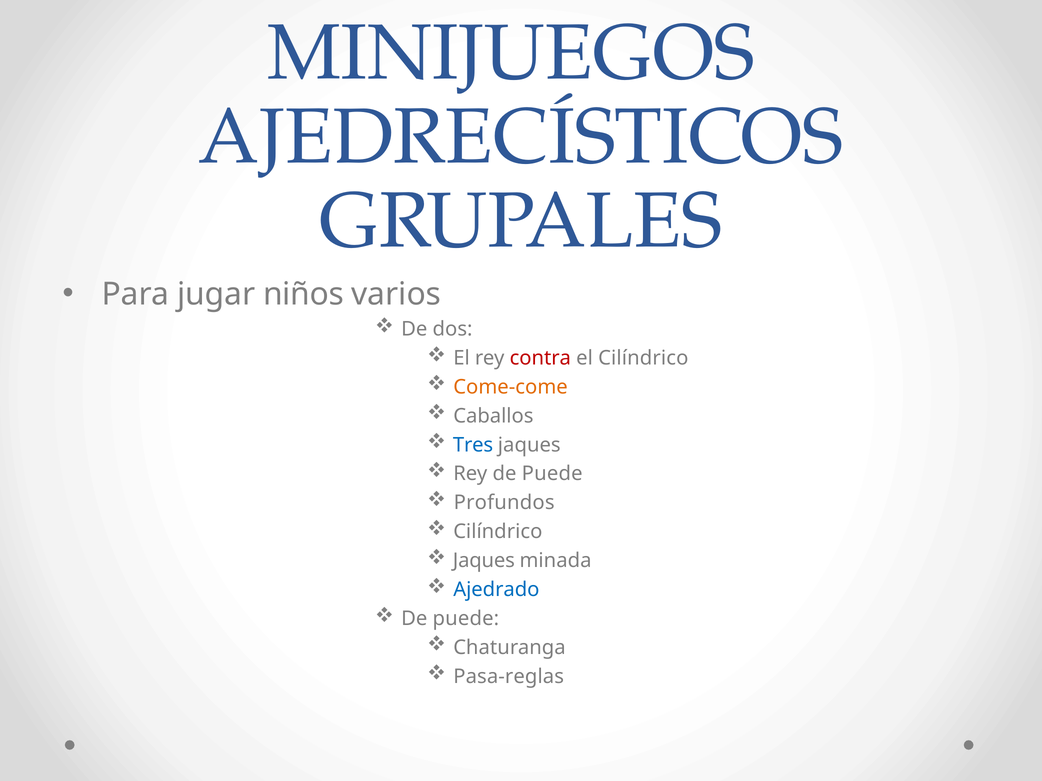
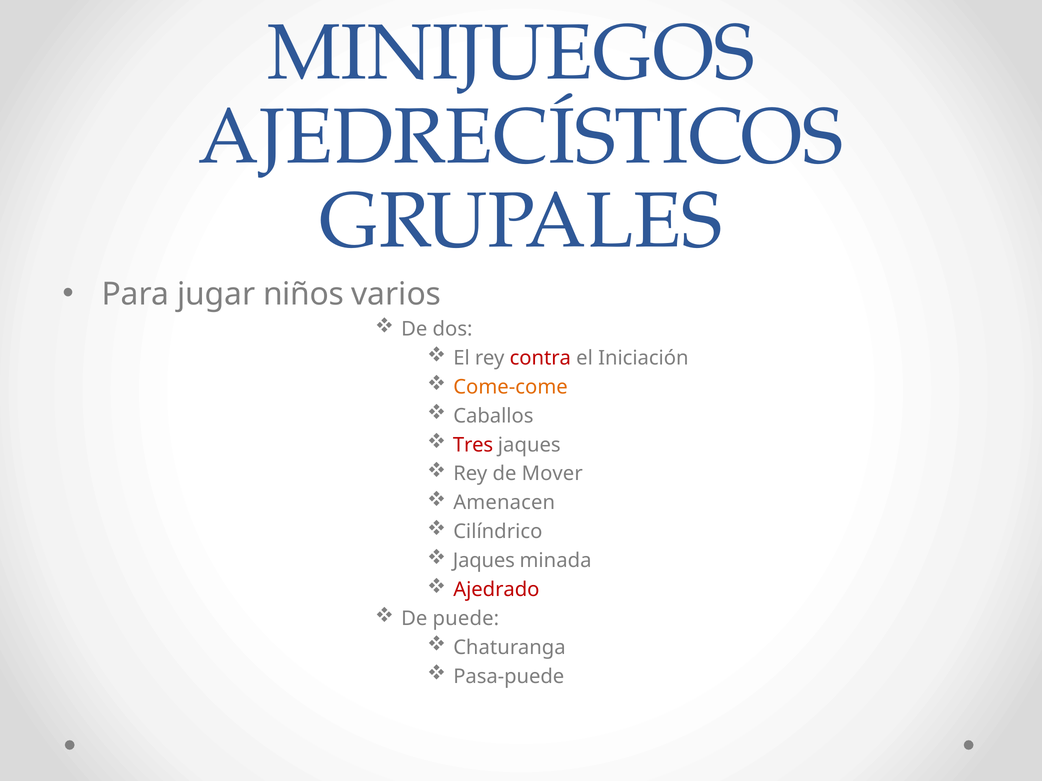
el Cilíndrico: Cilíndrico -> Iniciación
Tres colour: blue -> red
Rey de Puede: Puede -> Mover
Profundos: Profundos -> Amenacen
Ajedrado colour: blue -> red
Pasa-reglas: Pasa-reglas -> Pasa-puede
